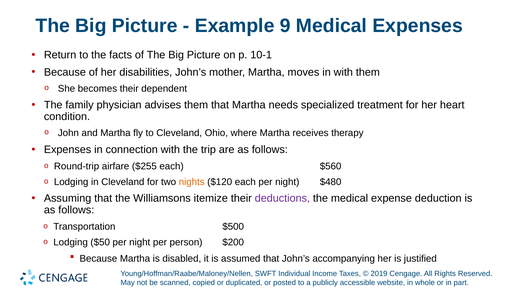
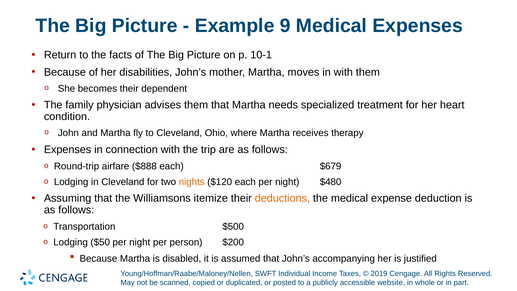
$255: $255 -> $888
$560: $560 -> $679
deductions colour: purple -> orange
